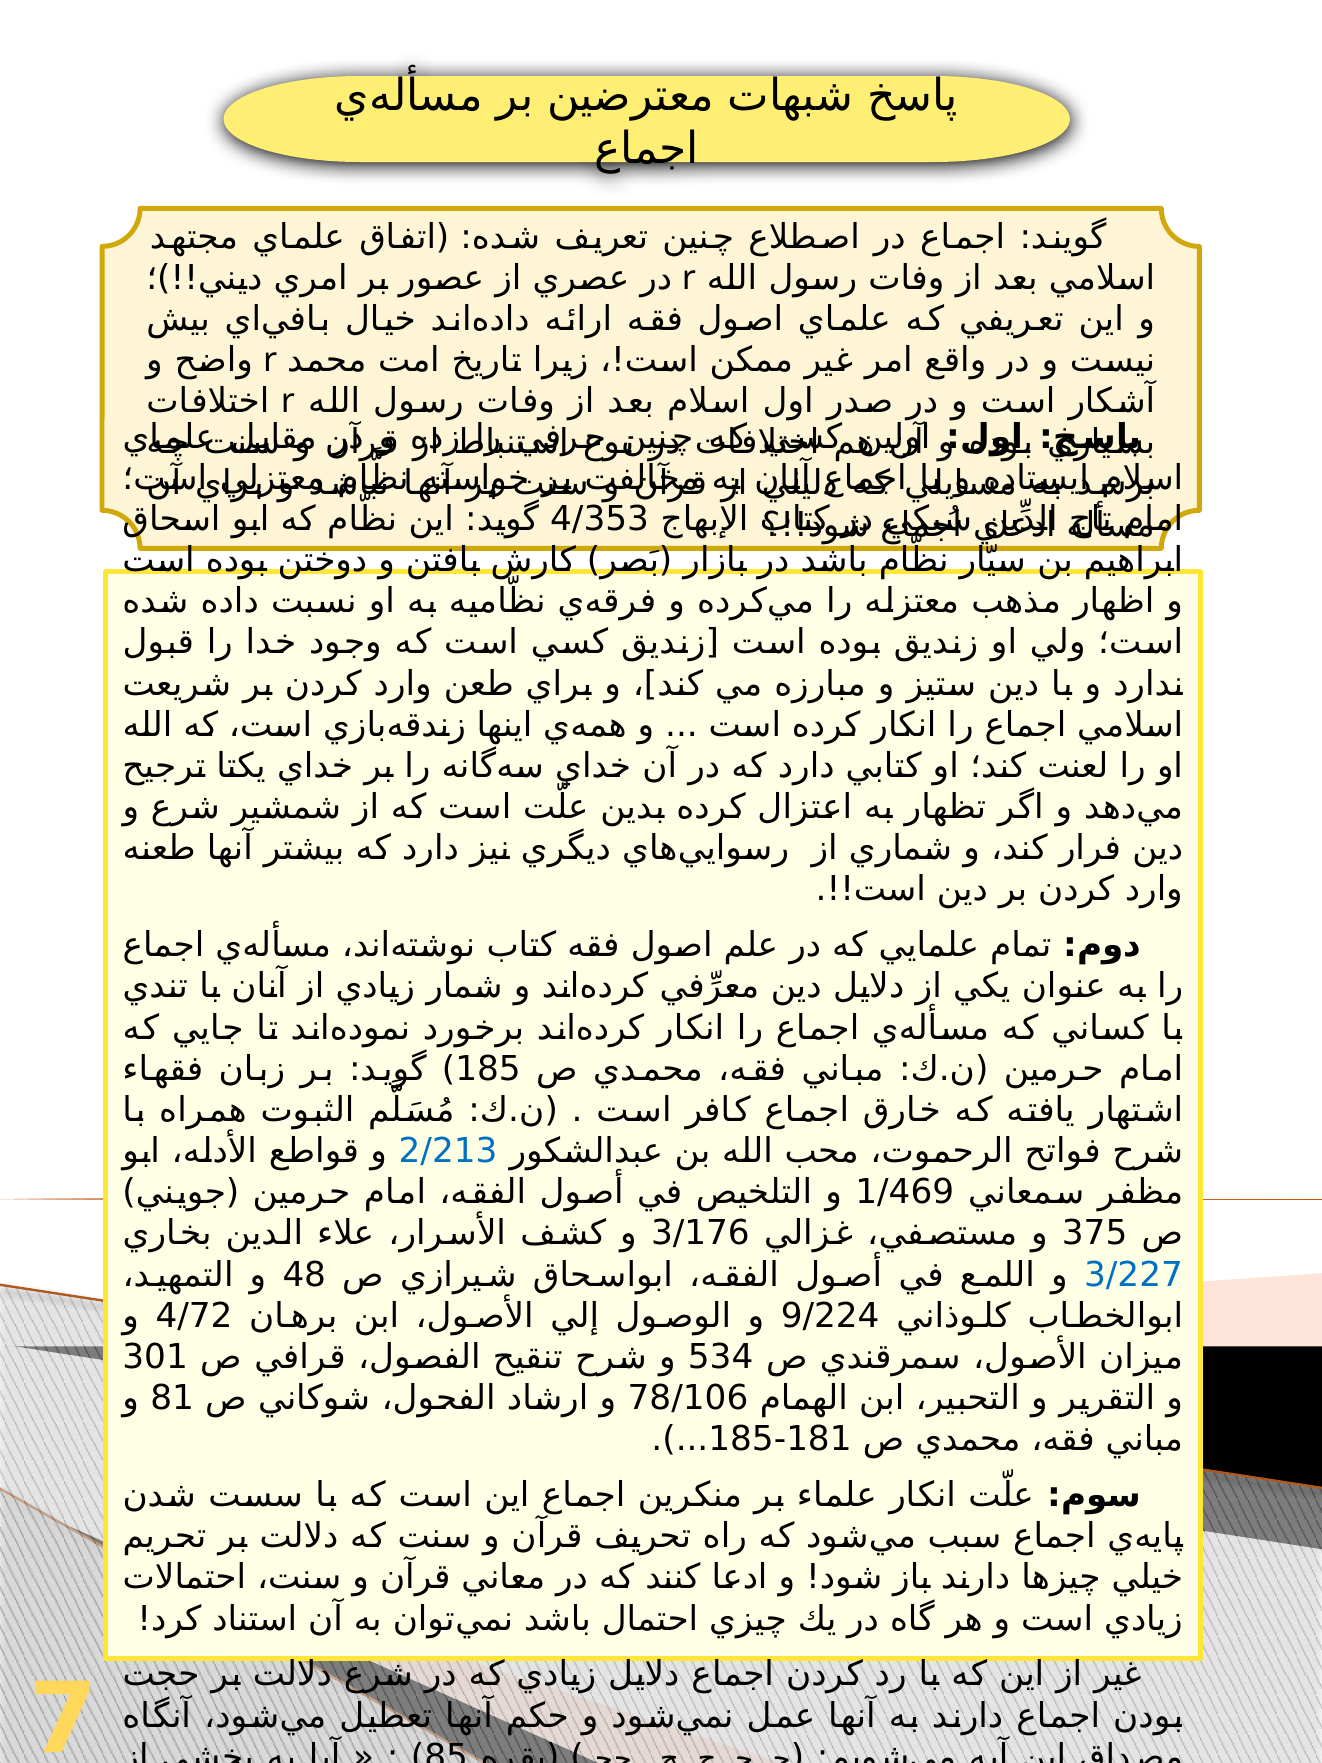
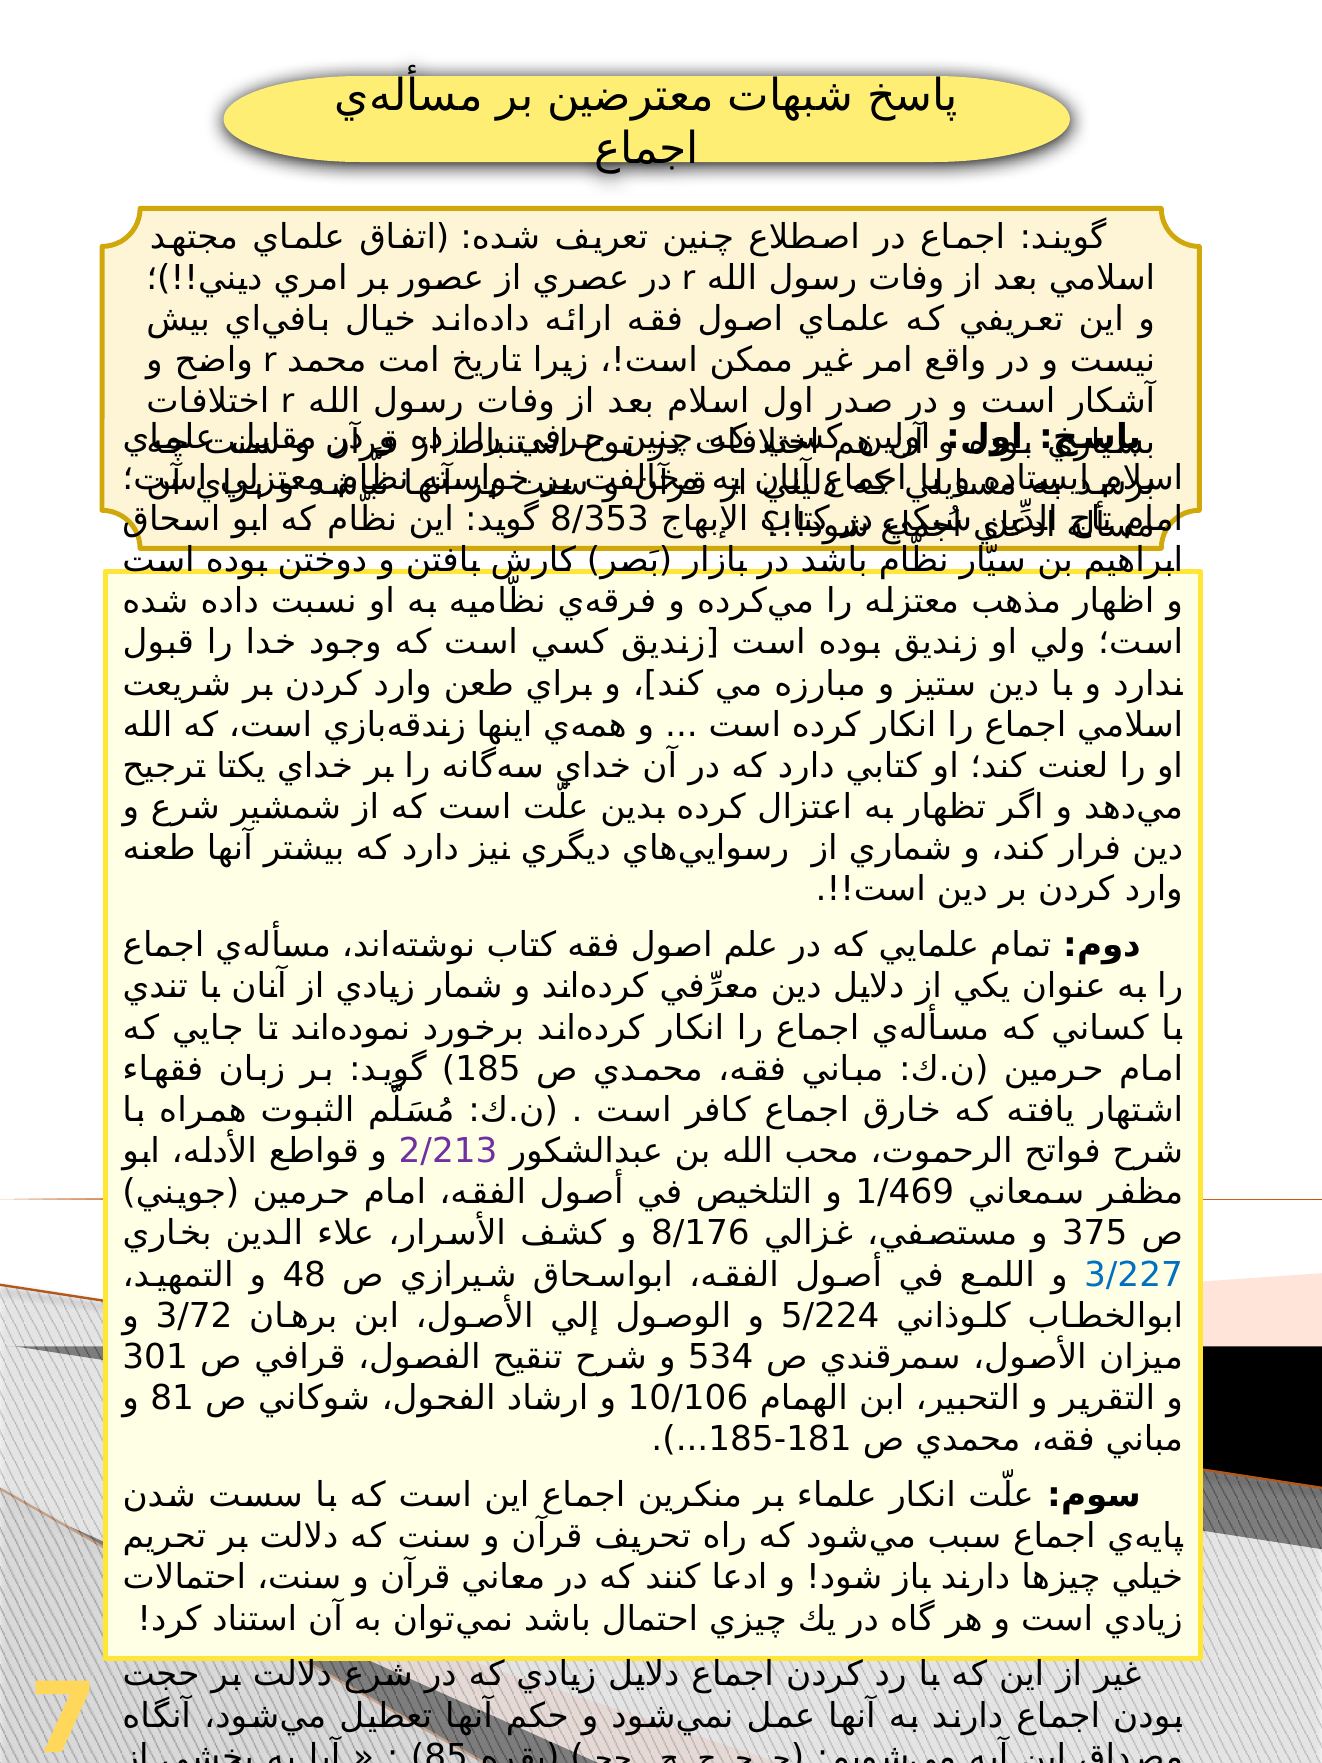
4/353: 4/353 -> 8/353
2/213 colour: blue -> purple
3/176: 3/176 -> 8/176
4/72: 4/72 -> 3/72
9/224: 9/224 -> 5/224
78/106: 78/106 -> 10/106
